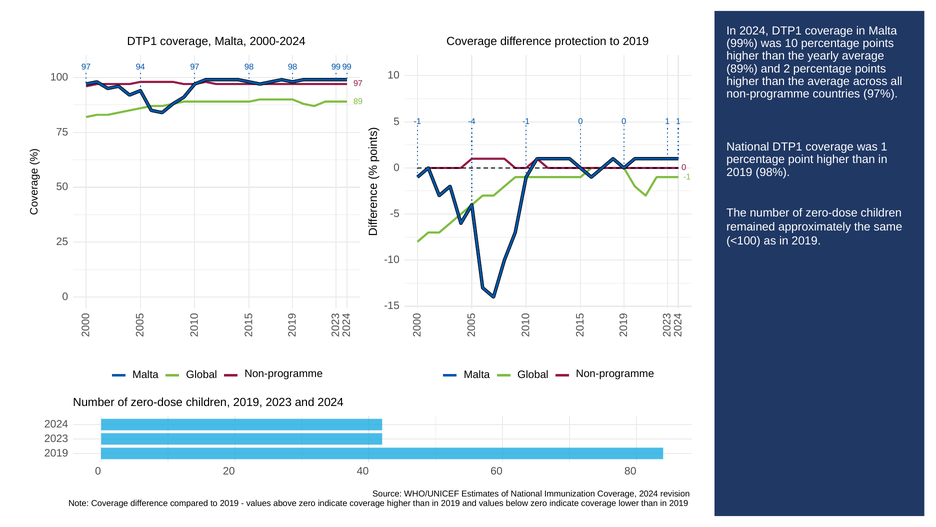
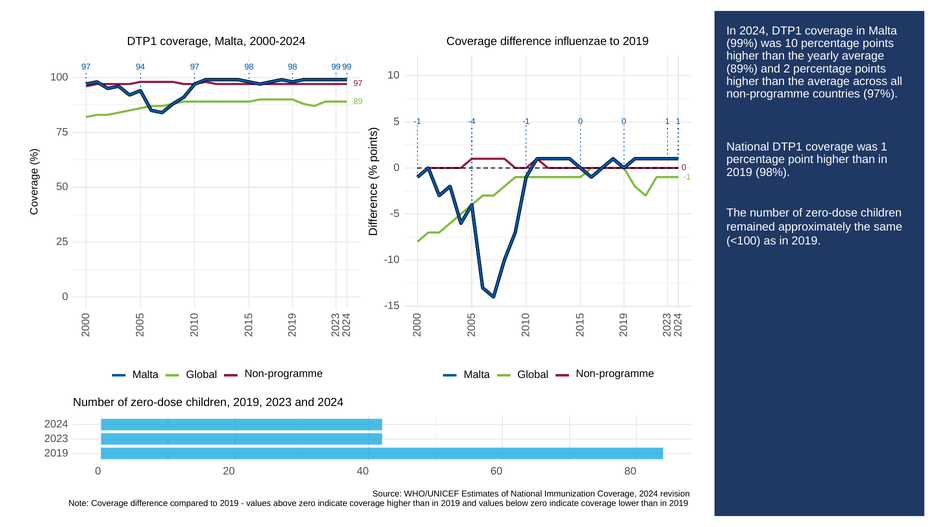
protection: protection -> influenzae
